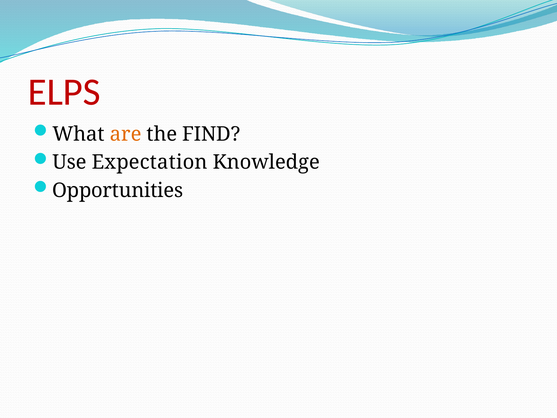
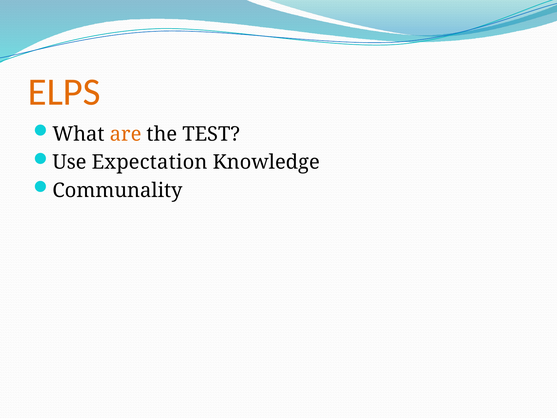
ELPS colour: red -> orange
FIND: FIND -> TEST
Opportunities: Opportunities -> Communality
